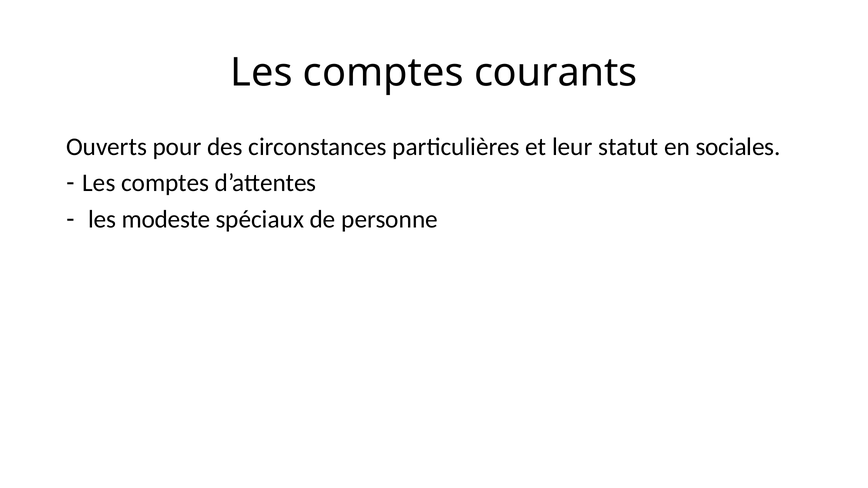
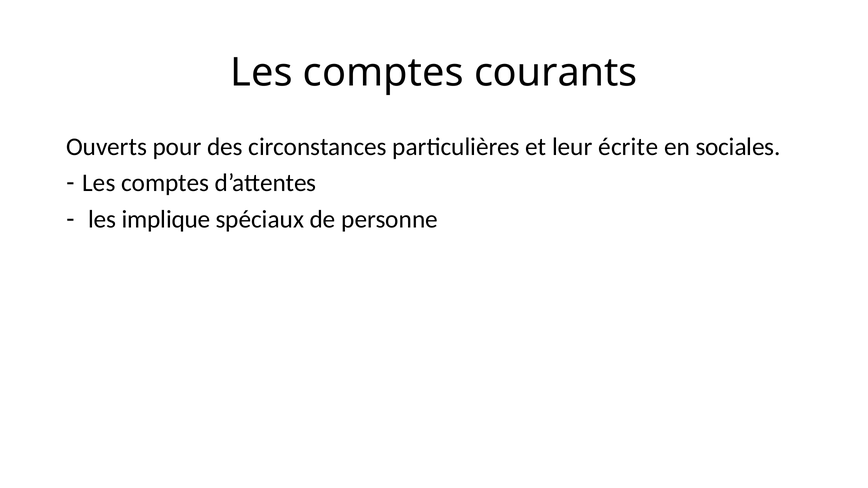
statut: statut -> écrite
modeste: modeste -> implique
